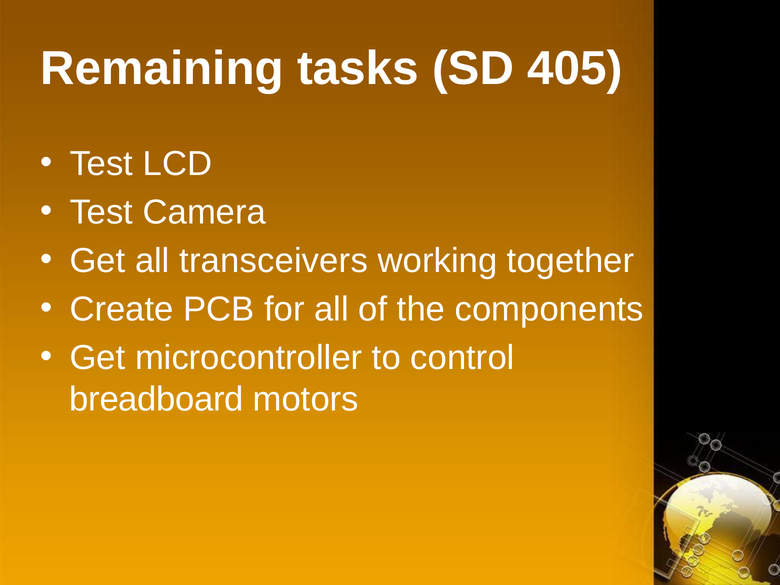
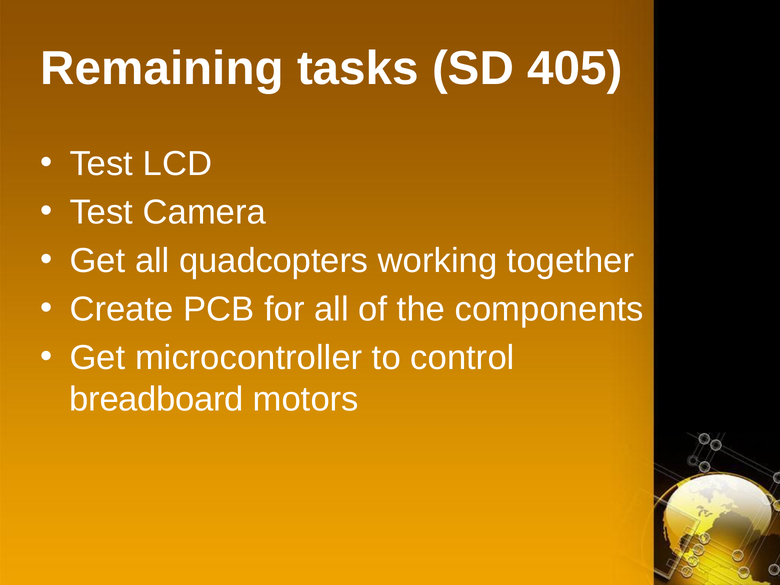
transceivers: transceivers -> quadcopters
